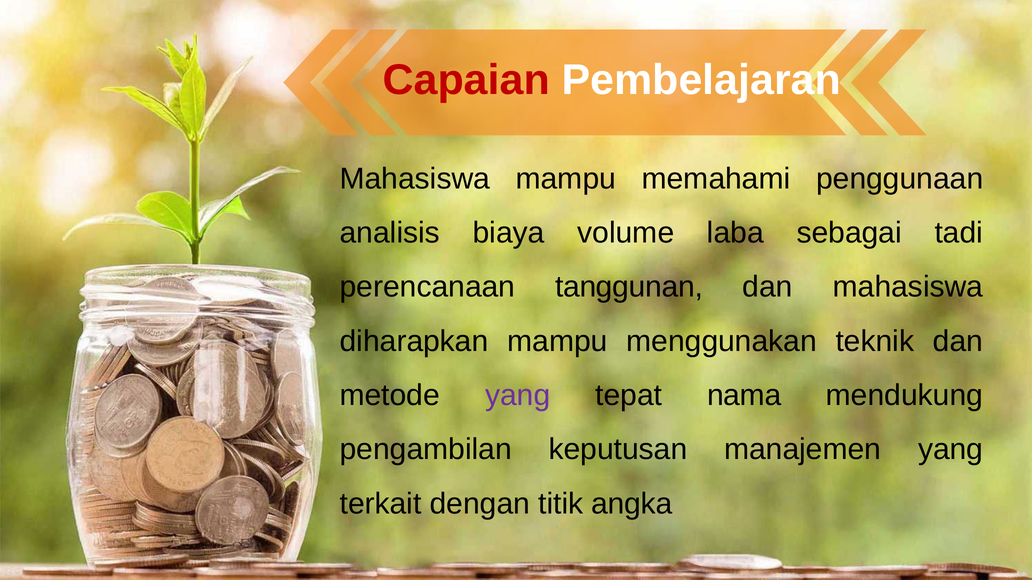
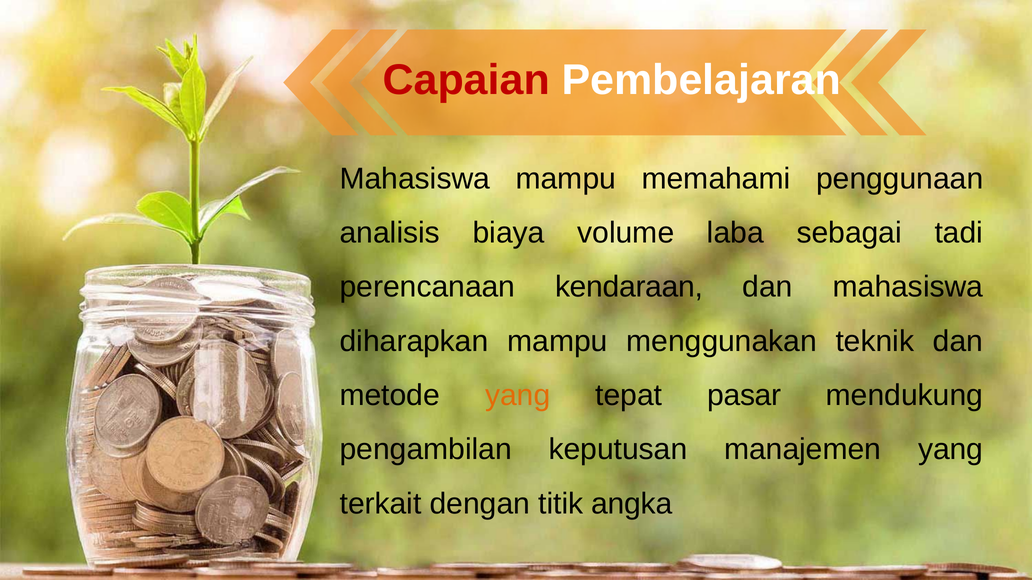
tanggunan: tanggunan -> kendaraan
yang at (518, 396) colour: purple -> orange
nama: nama -> pasar
